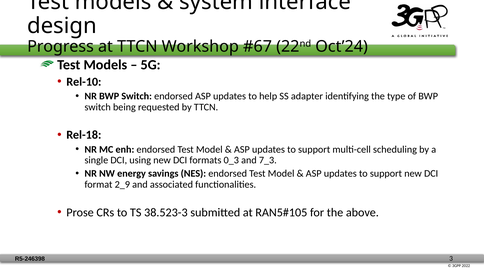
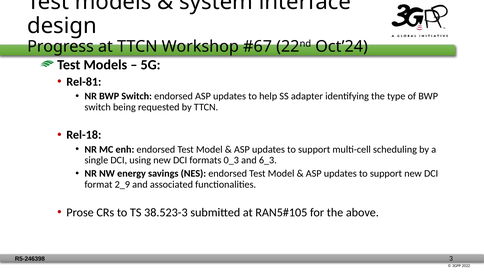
Rel-10: Rel-10 -> Rel-81
7_3: 7_3 -> 6_3
